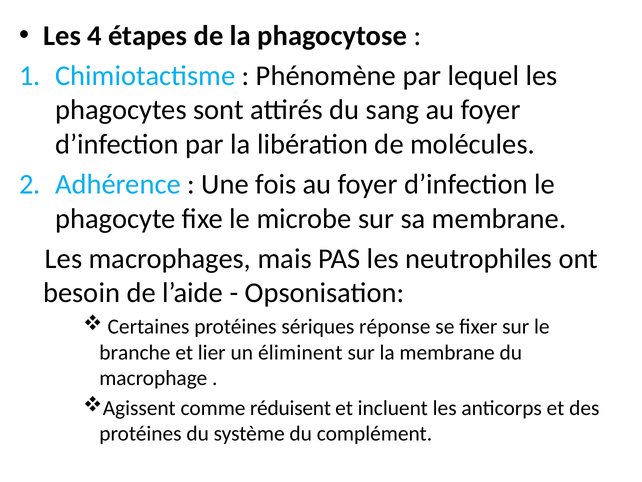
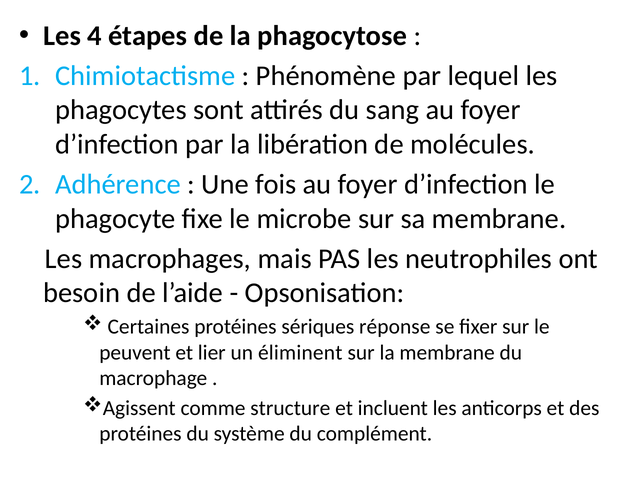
branche: branche -> peuvent
réduisent: réduisent -> structure
